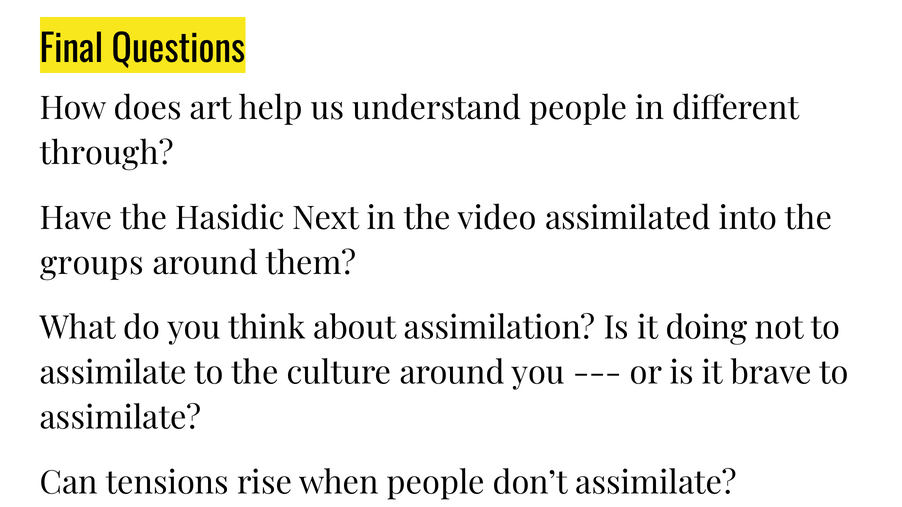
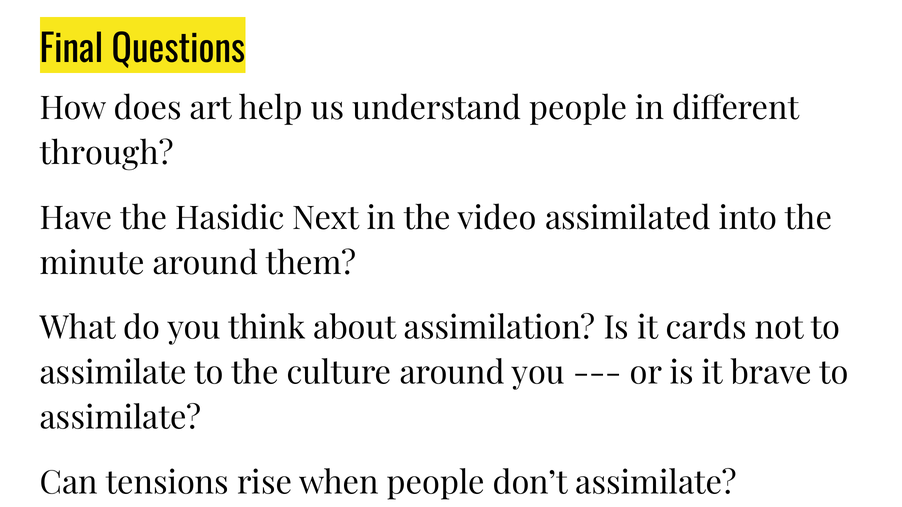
groups: groups -> minute
doing: doing -> cards
